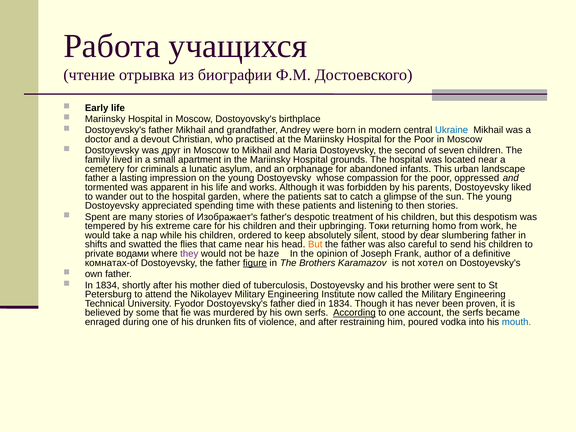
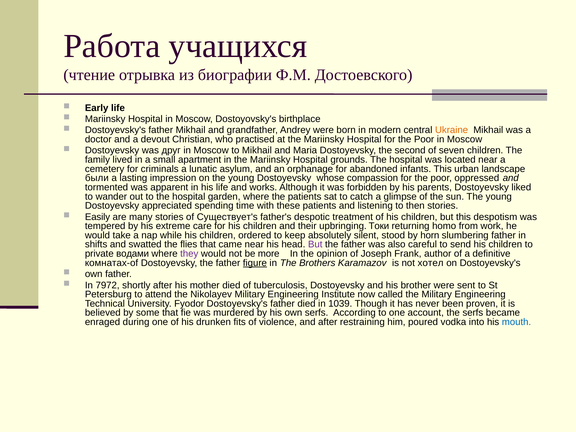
Ukraine colour: blue -> orange
father at (97, 178): father -> были
Spent: Spent -> Easily
Изображает's: Изображает's -> Существует's
dear: dear -> horn
But at (315, 244) colour: orange -> purple
haze: haze -> more
1834 at (108, 285): 1834 -> 7972
died in 1834: 1834 -> 1039
According underline: present -> none
